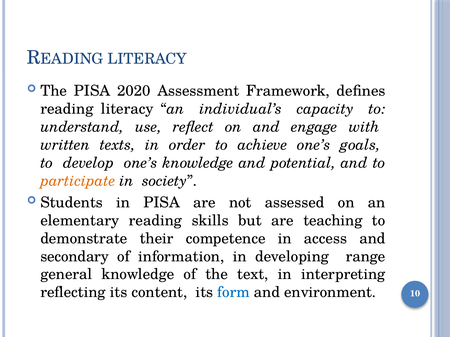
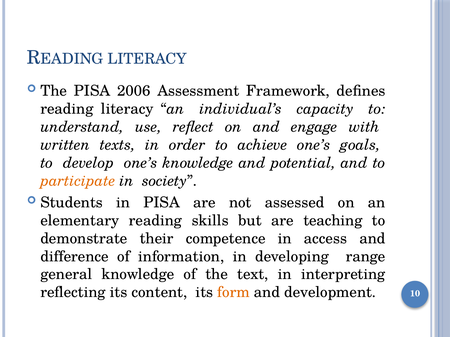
2020: 2020 -> 2006
secondary: secondary -> difference
form colour: blue -> orange
environment: environment -> development
